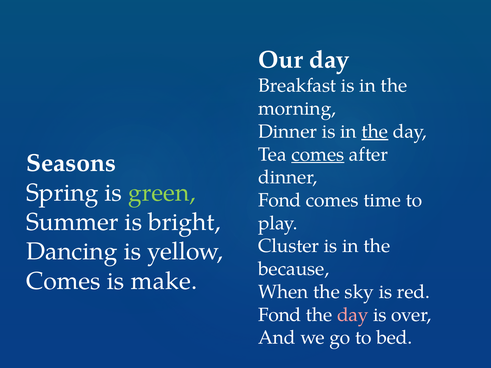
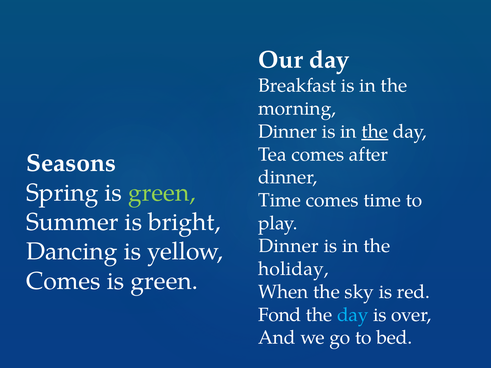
comes at (318, 154) underline: present -> none
Fond at (280, 200): Fond -> Time
Cluster at (289, 246): Cluster -> Dinner
because: because -> holiday
make at (164, 281): make -> green
day at (353, 315) colour: pink -> light blue
